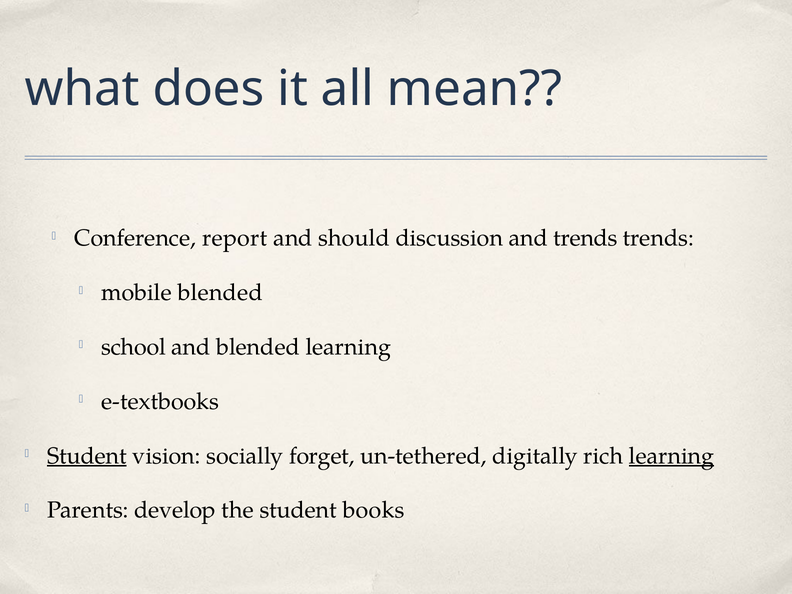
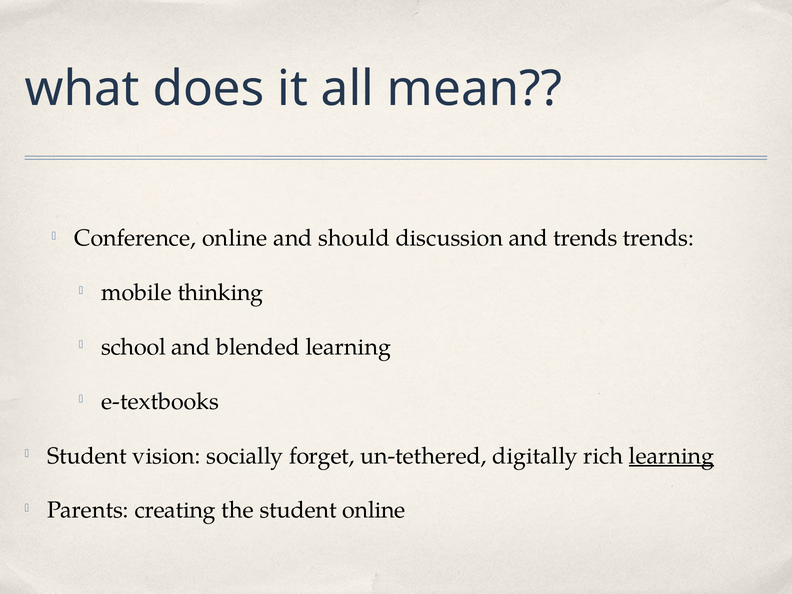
Conference report: report -> online
mobile blended: blended -> thinking
Student at (87, 456) underline: present -> none
develop: develop -> creating
student books: books -> online
